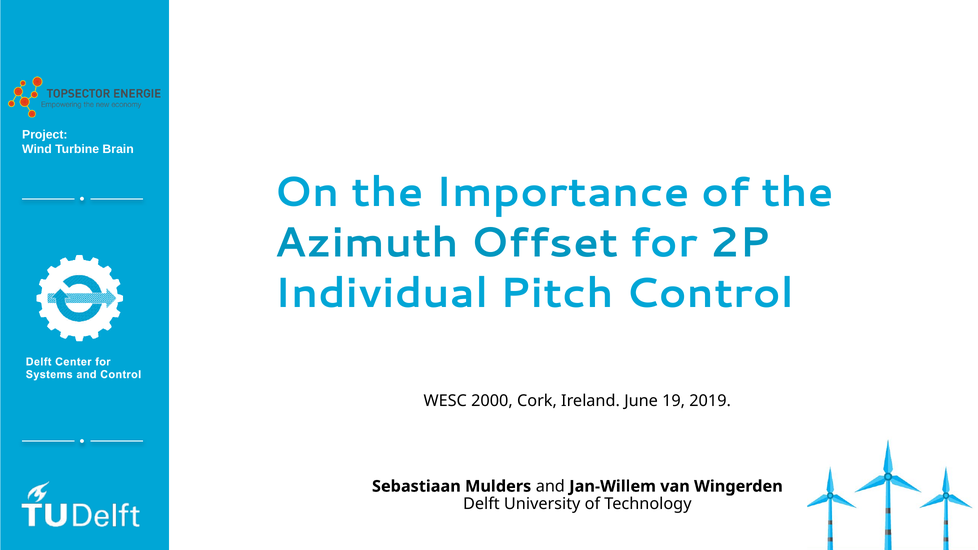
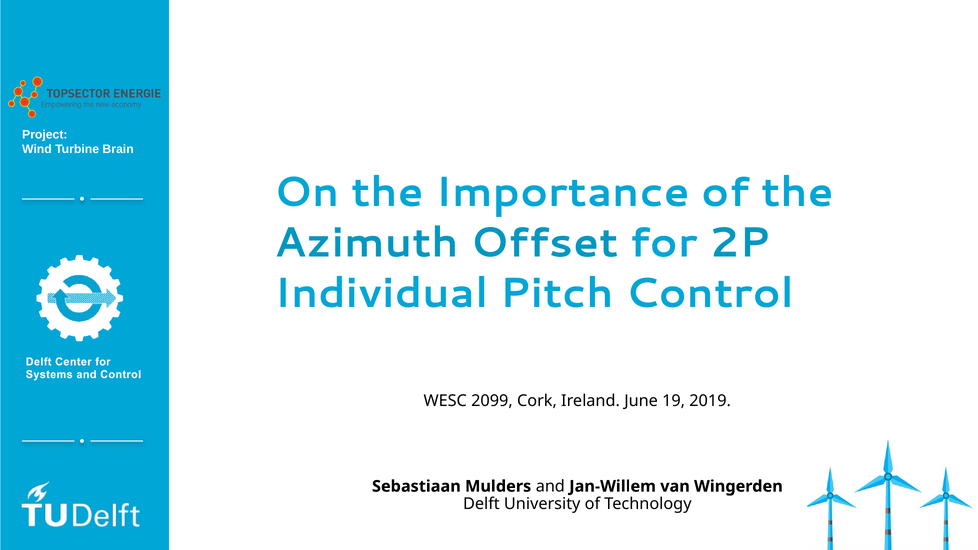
2000: 2000 -> 2099
